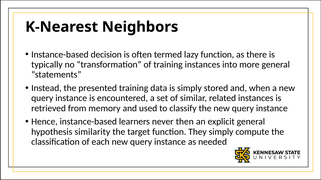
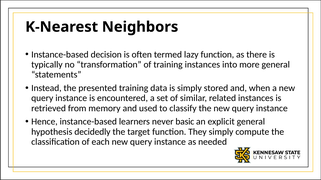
then: then -> basic
similarity: similarity -> decidedly
